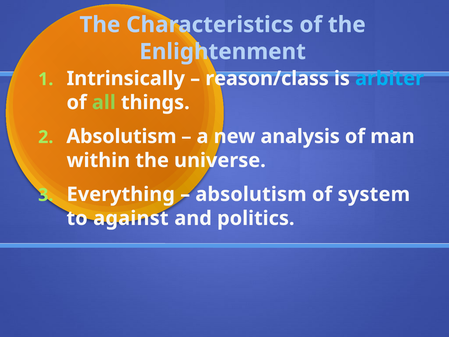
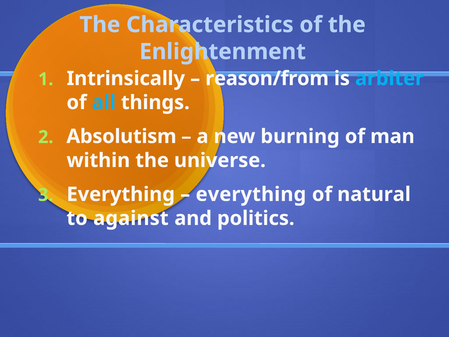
reason/class: reason/class -> reason/from
all colour: light green -> light blue
analysis: analysis -> burning
absolutism at (251, 194): absolutism -> everything
system: system -> natural
